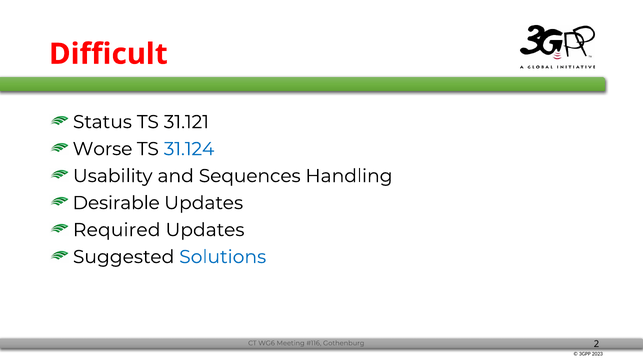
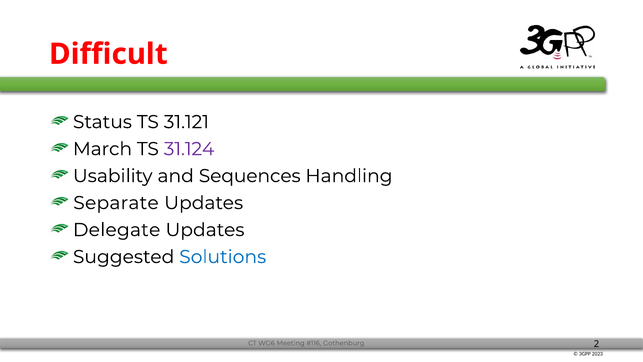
Worse: Worse -> March
31.124 colour: blue -> purple
Desirable: Desirable -> Separate
Required: Required -> Delegate
